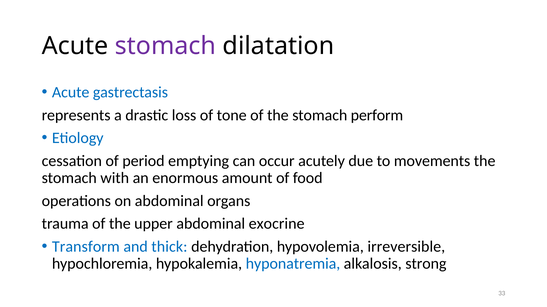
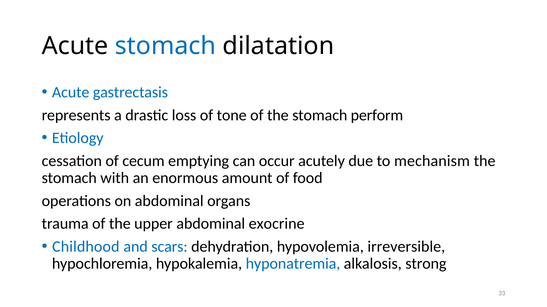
stomach at (166, 46) colour: purple -> blue
period: period -> cecum
movements: movements -> mechanism
Transform: Transform -> Childhood
thick: thick -> scars
